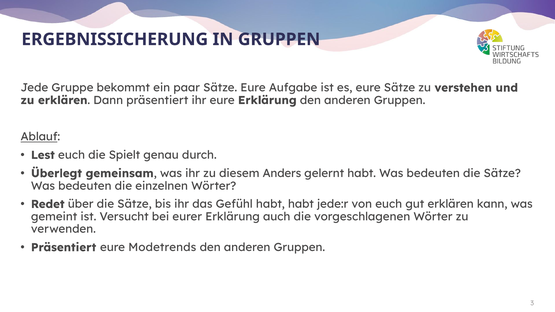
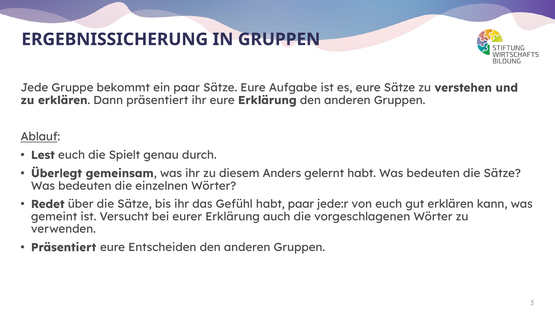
habt habt: habt -> paar
Modetrends: Modetrends -> Entscheiden
